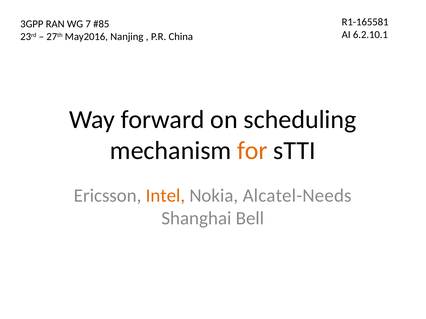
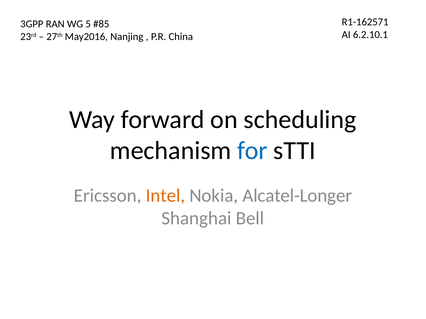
R1-165581: R1-165581 -> R1-162571
7: 7 -> 5
for colour: orange -> blue
Alcatel-Needs: Alcatel-Needs -> Alcatel-Longer
